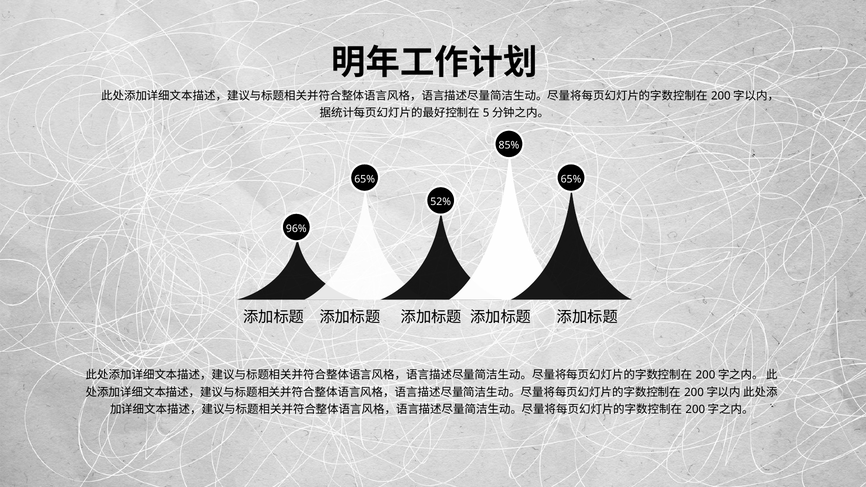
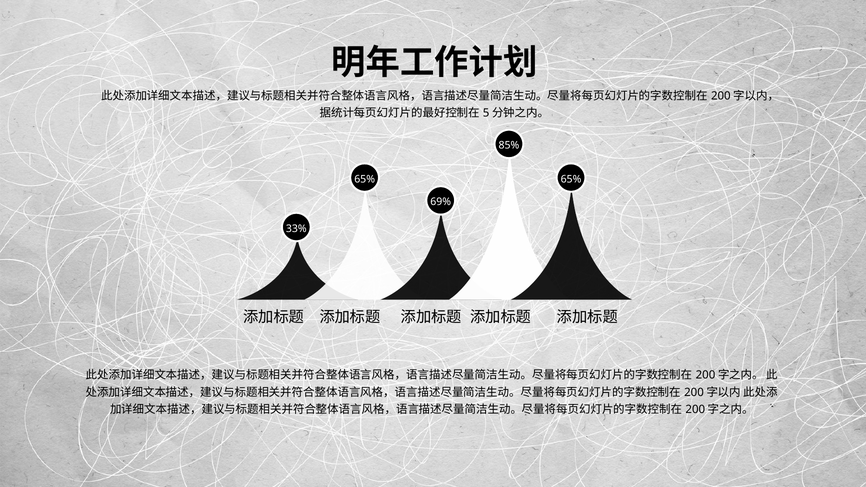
52%: 52% -> 69%
96%: 96% -> 33%
